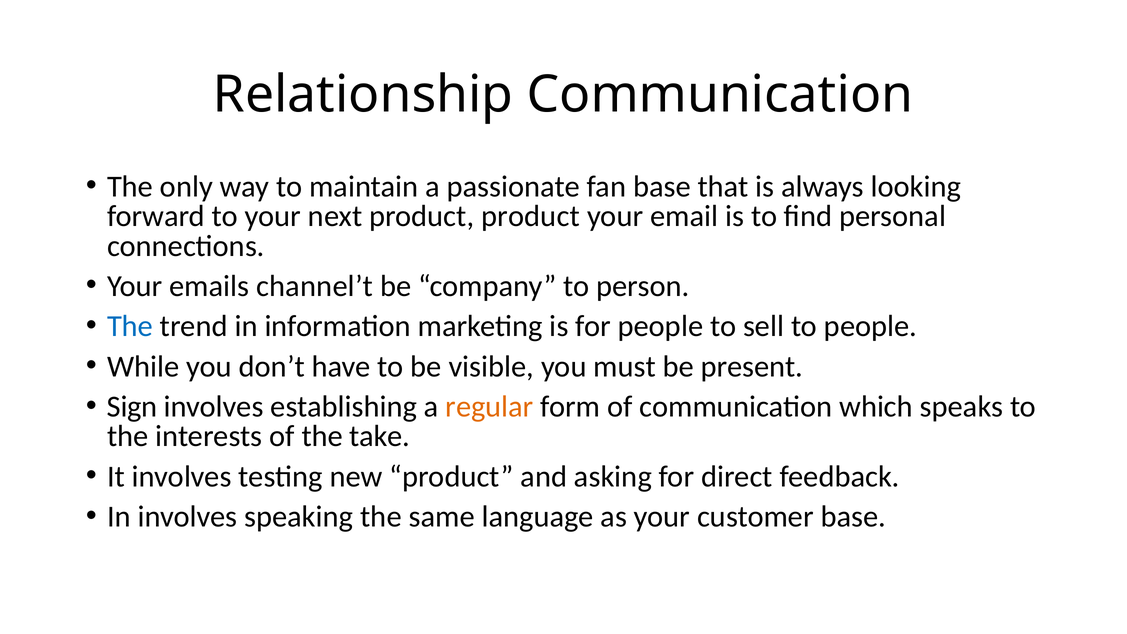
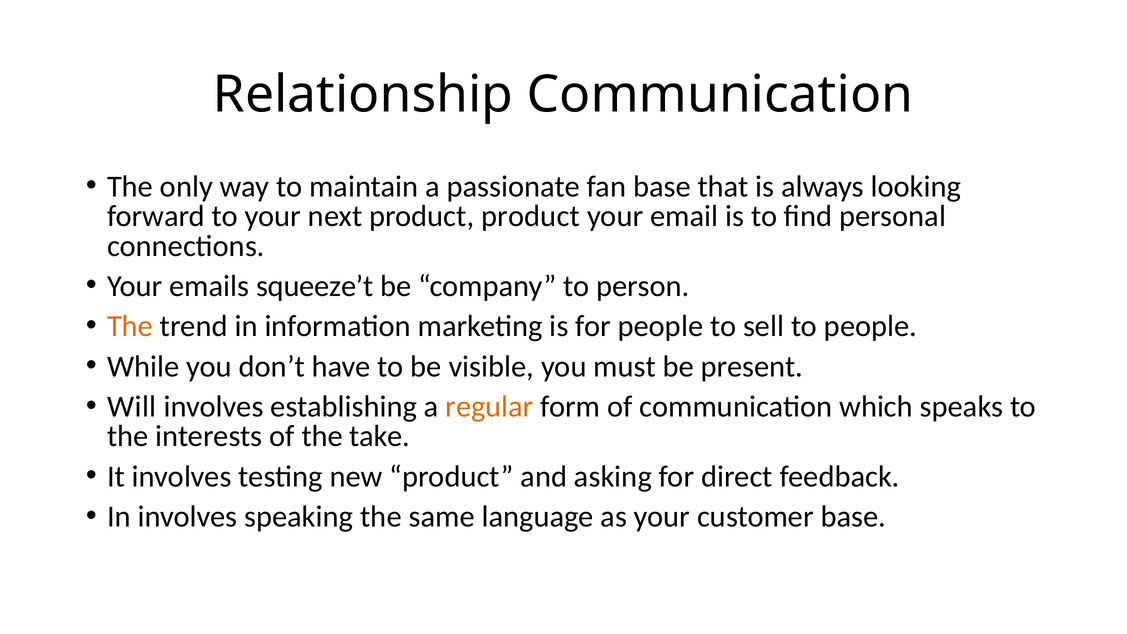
channel’t: channel’t -> squeeze’t
The at (130, 326) colour: blue -> orange
Sign: Sign -> Will
